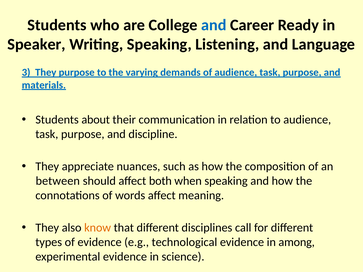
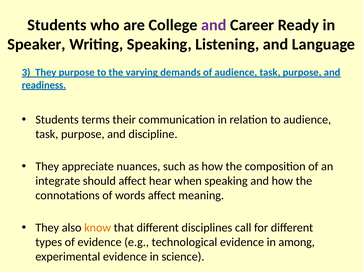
and at (214, 25) colour: blue -> purple
materials: materials -> readiness
about: about -> terms
between: between -> integrate
both: both -> hear
